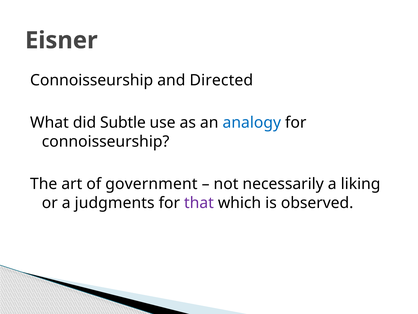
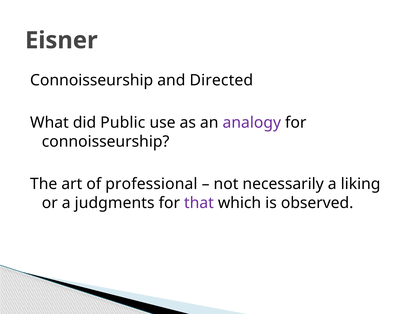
Subtle: Subtle -> Public
analogy colour: blue -> purple
government: government -> professional
